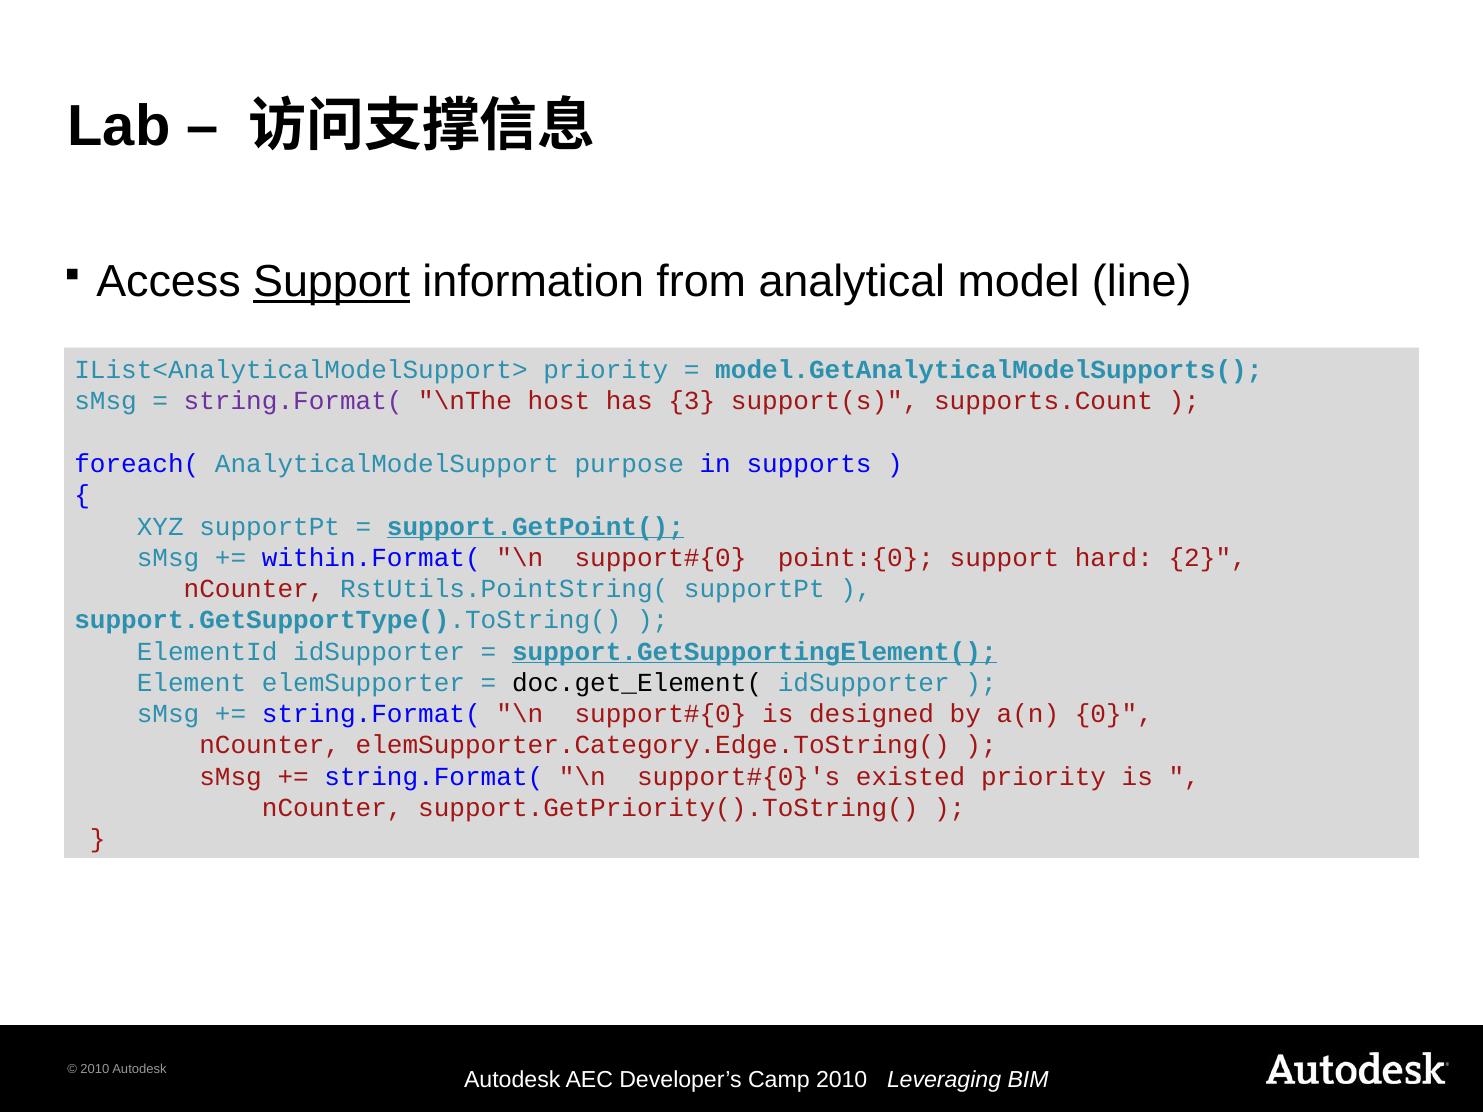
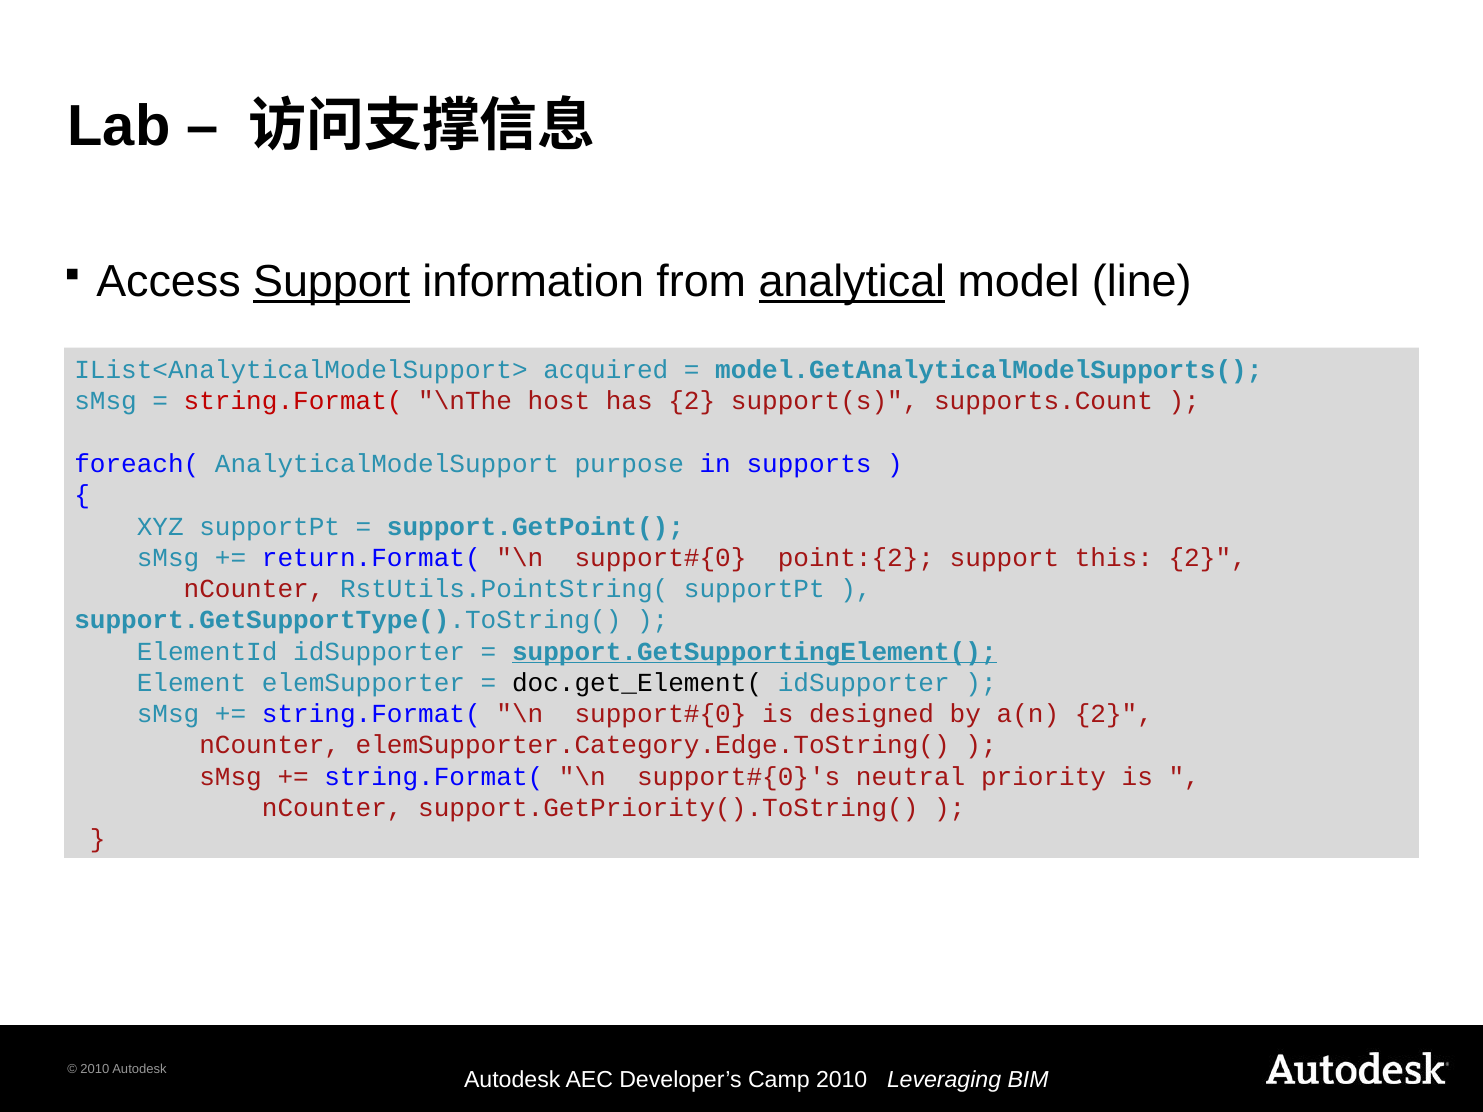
analytical underline: none -> present
IList<AnalyticalModelSupport> priority: priority -> acquired
string.Format( at (293, 401) colour: purple -> red
has 3: 3 -> 2
support.GetPoint( underline: present -> none
within.Format(: within.Format( -> return.Format(
point:{0: point:{0 -> point:{2
hard: hard -> this
a(n 0: 0 -> 2
existed: existed -> neutral
